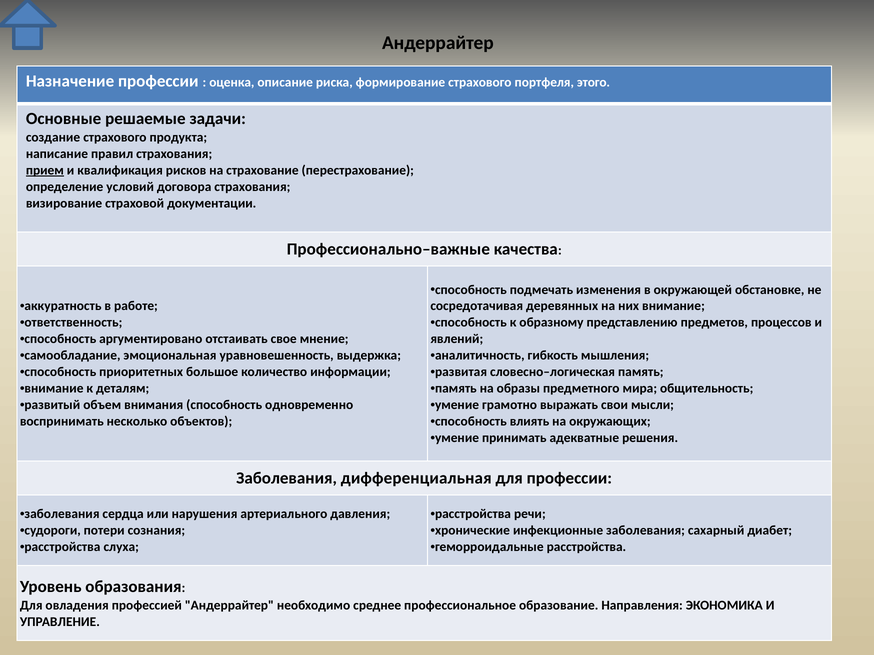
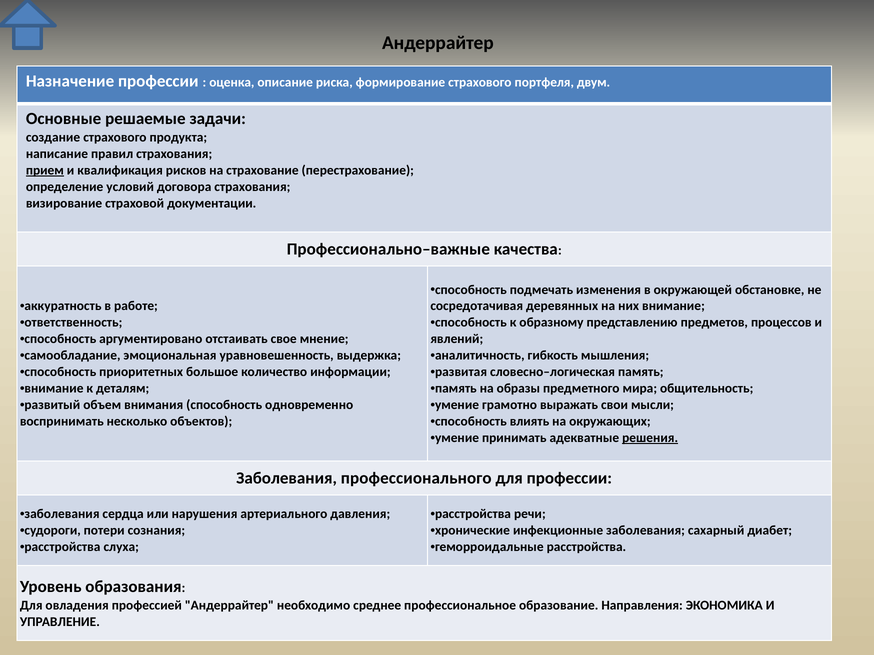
этого: этого -> двум
решения underline: none -> present
дифференциальная: дифференциальная -> профессионального
